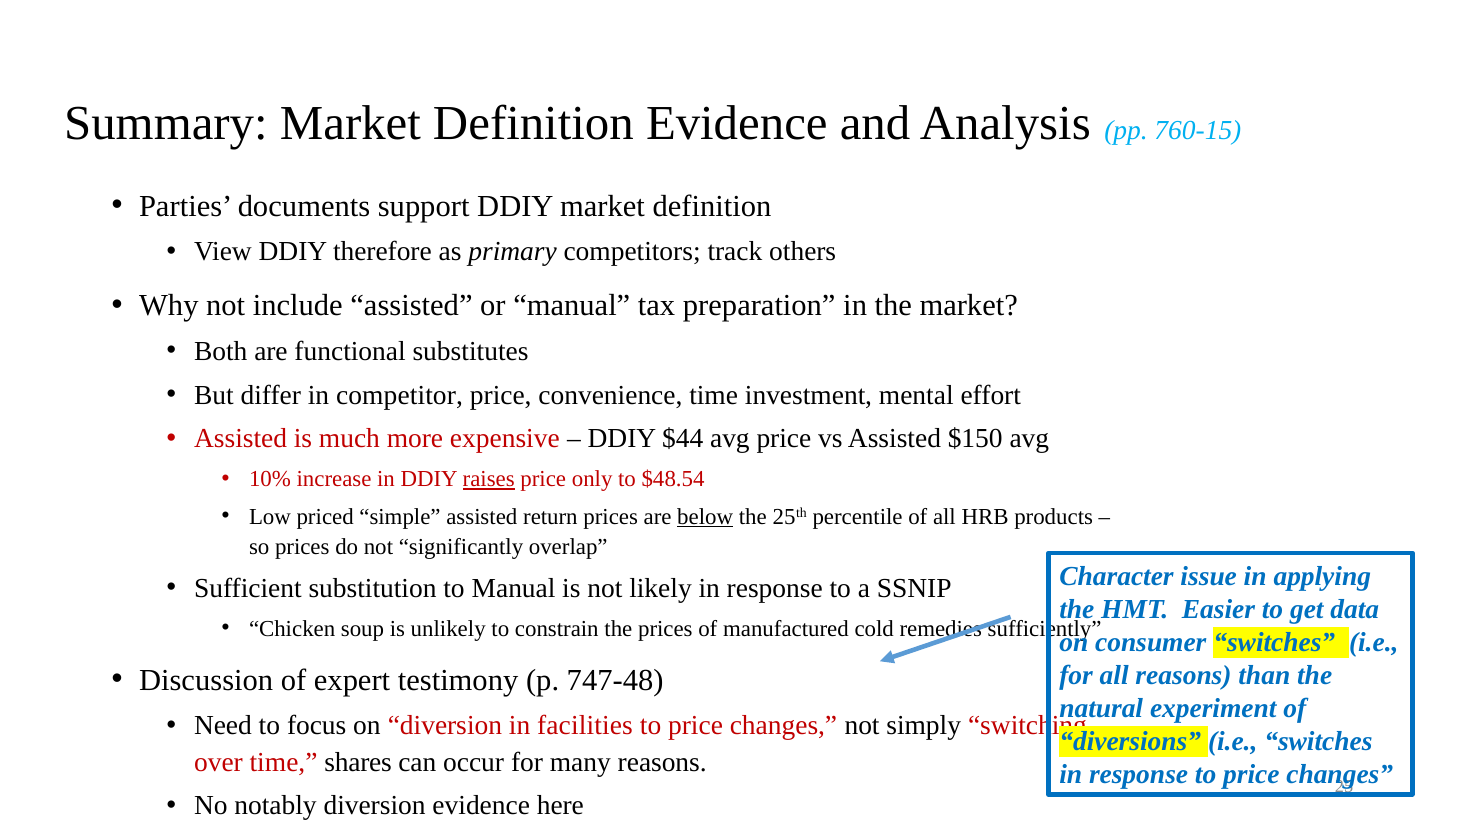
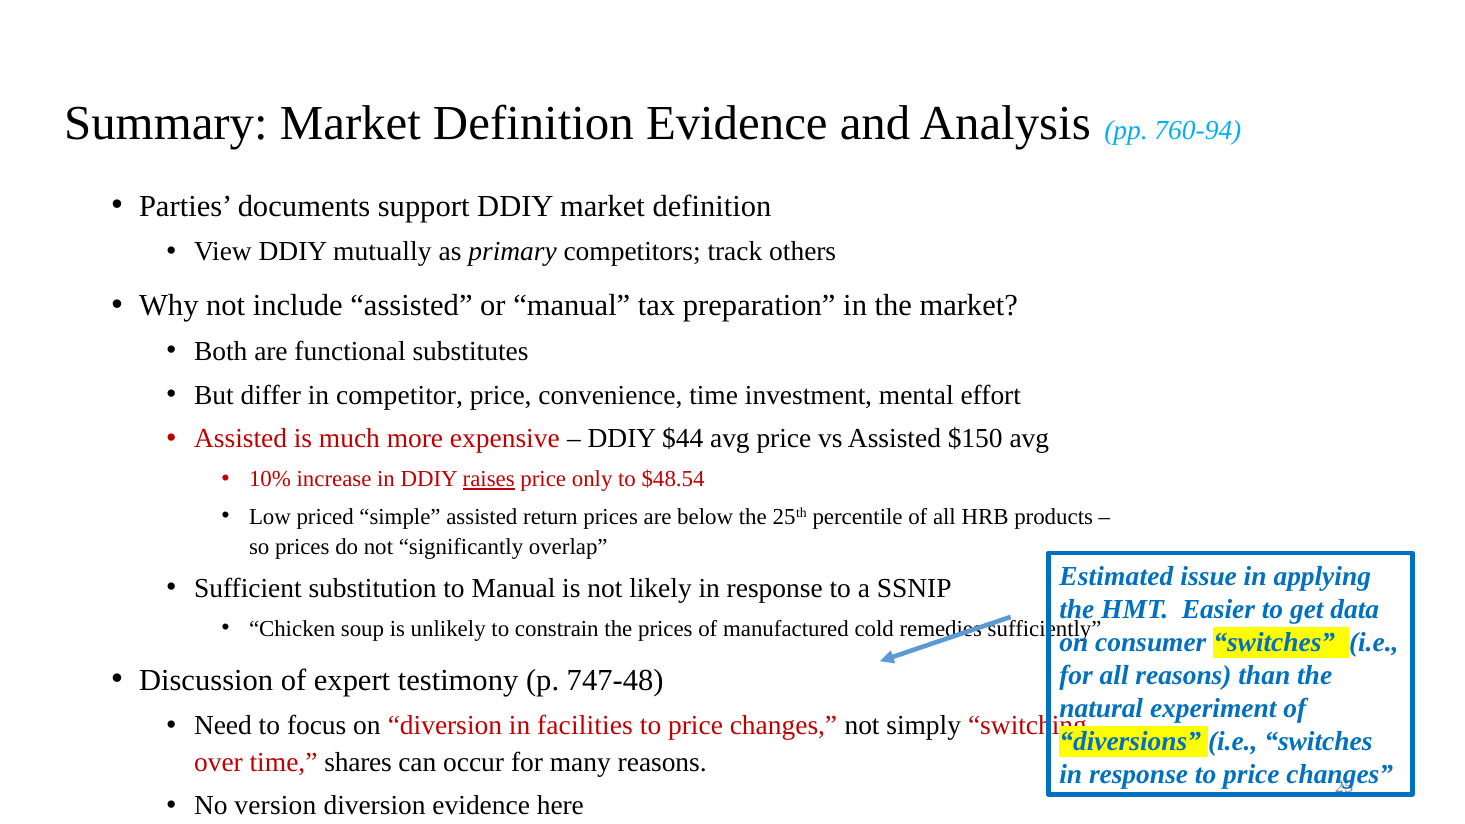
760-15: 760-15 -> 760-94
therefore: therefore -> mutually
below underline: present -> none
Character: Character -> Estimated
notably: notably -> version
